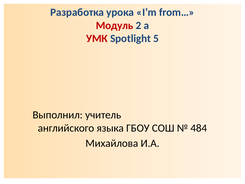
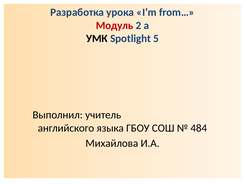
УМК colour: red -> black
